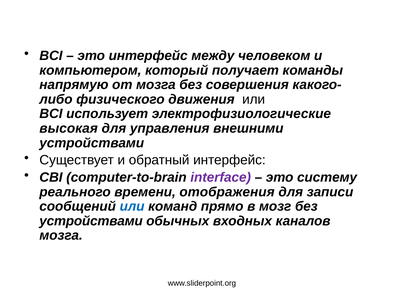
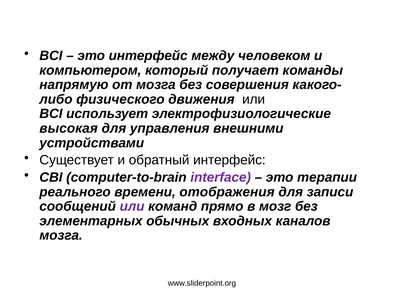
систему: систему -> терапии
или at (132, 206) colour: blue -> purple
устройствами at (91, 221): устройствами -> элементарных
